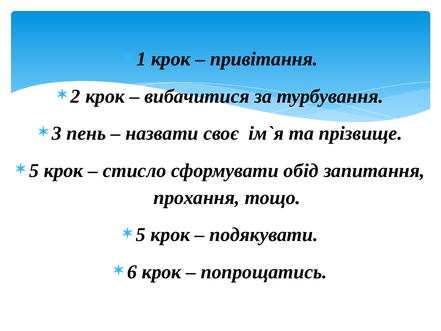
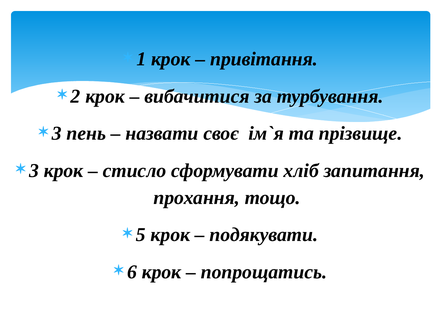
5 at (34, 170): 5 -> 3
обід: обід -> хліб
